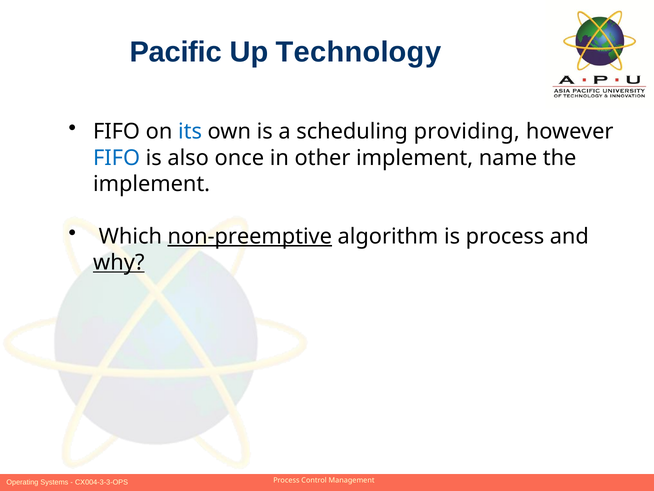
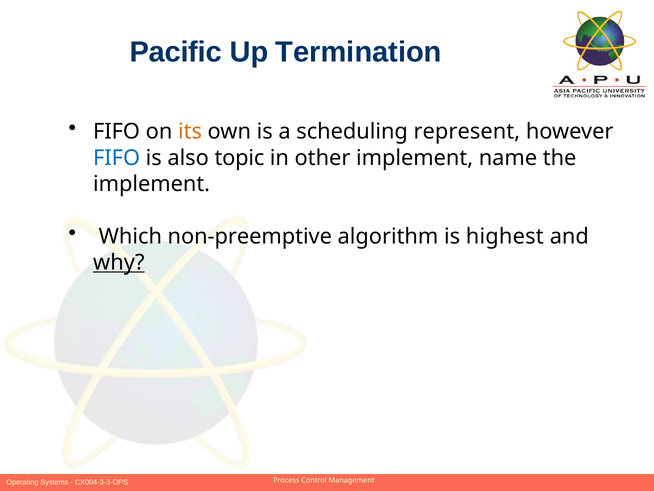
Technology: Technology -> Termination
its colour: blue -> orange
providing: providing -> represent
once: once -> topic
non-preemptive underline: present -> none
is process: process -> highest
